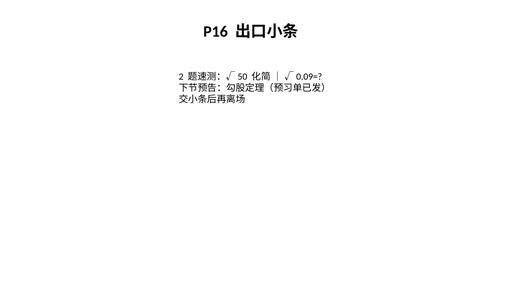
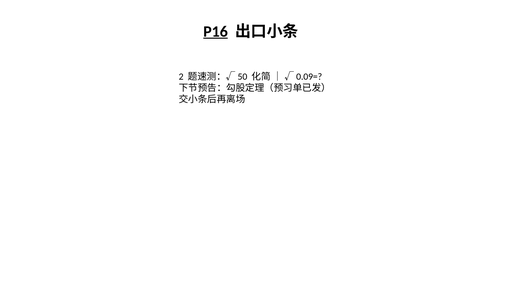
P16 underline: none -> present
